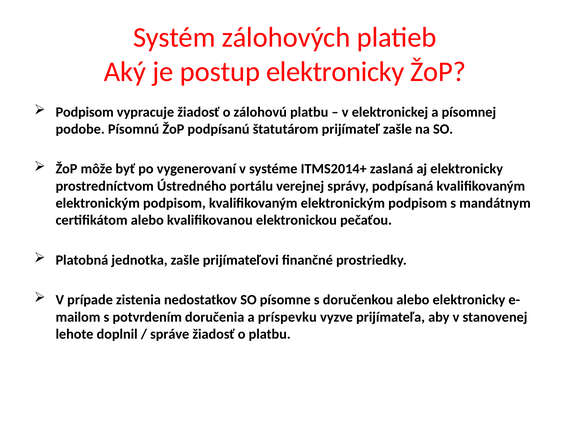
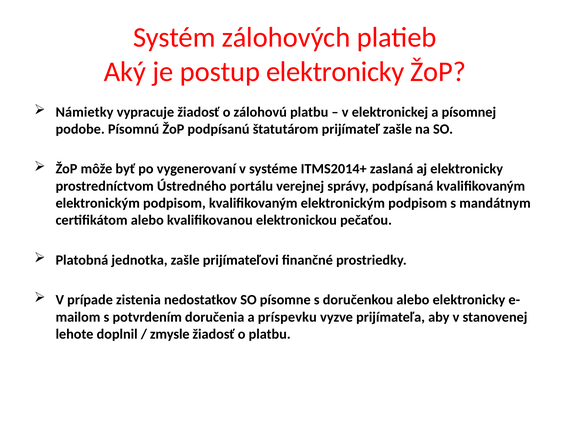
Podpisom at (85, 112): Podpisom -> Námietky
správe: správe -> zmysle
